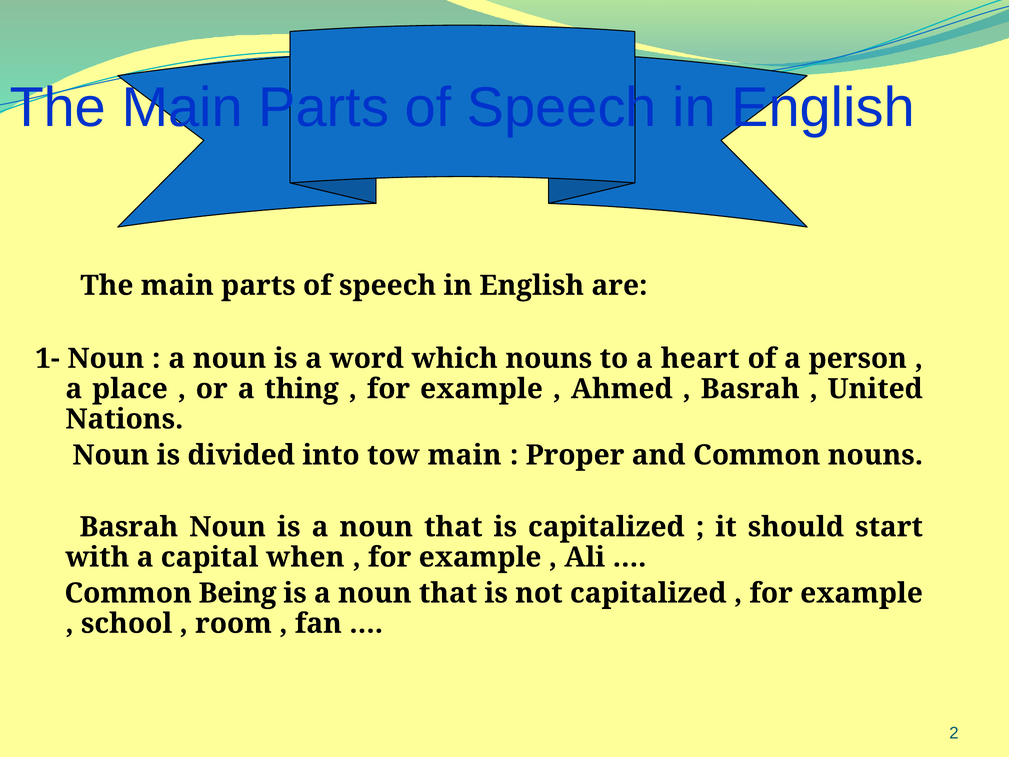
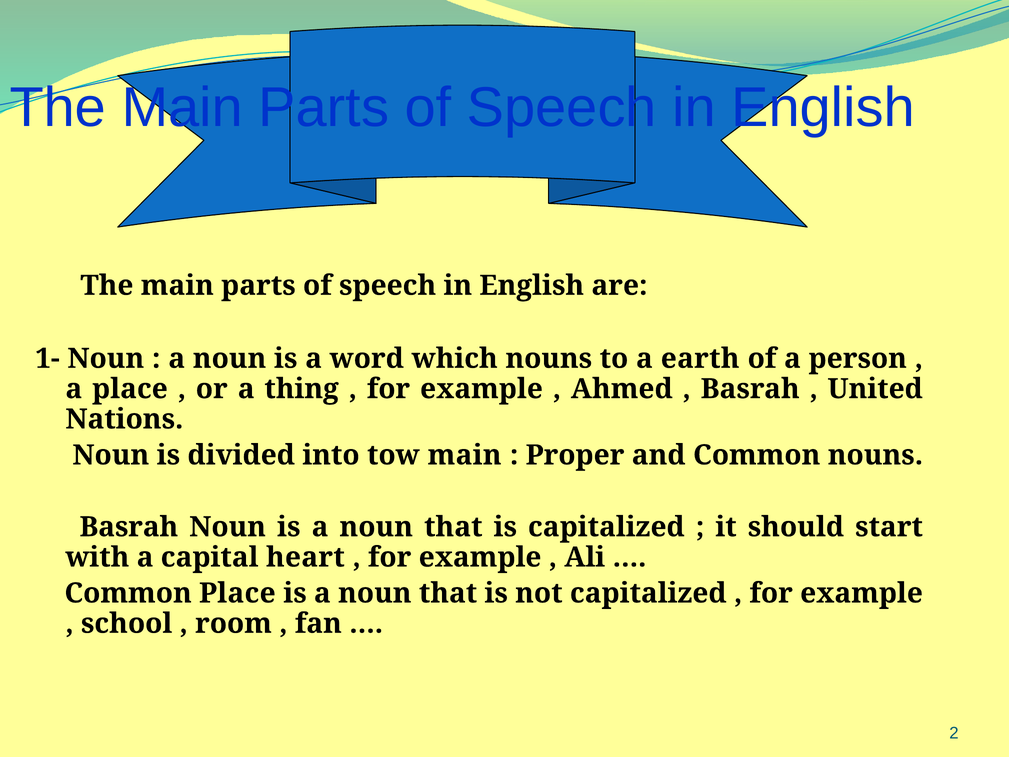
heart: heart -> earth
when: when -> heart
Common Being: Being -> Place
